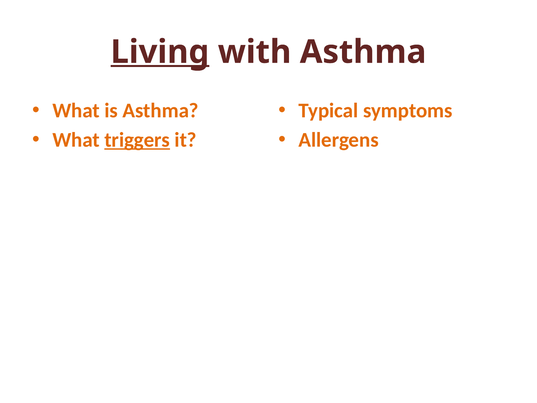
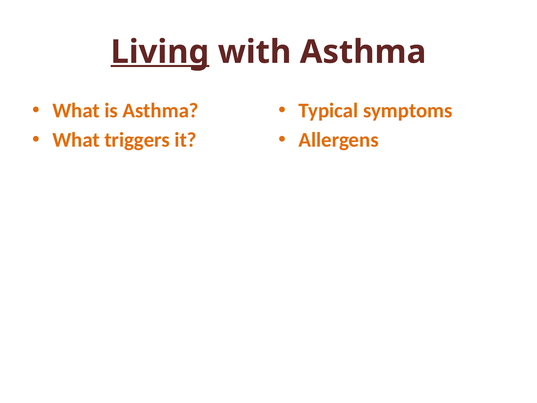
triggers underline: present -> none
